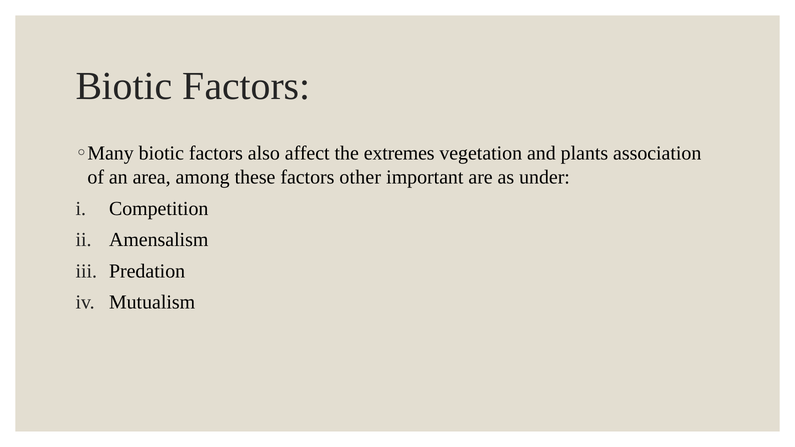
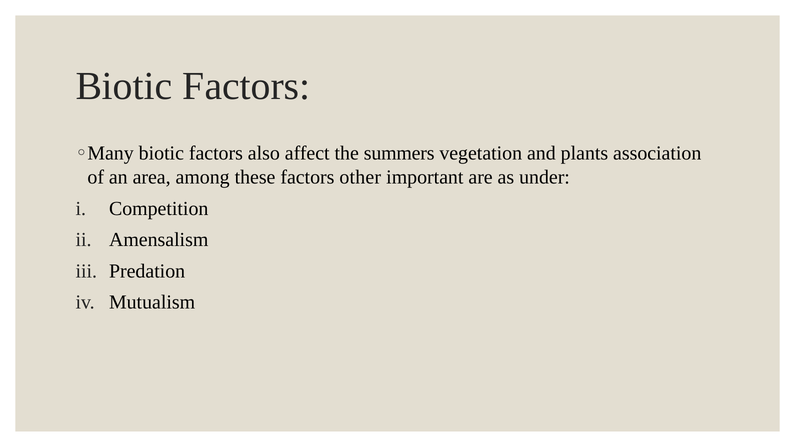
extremes: extremes -> summers
